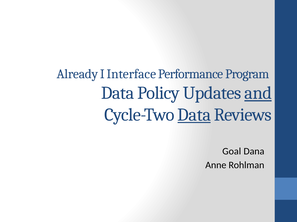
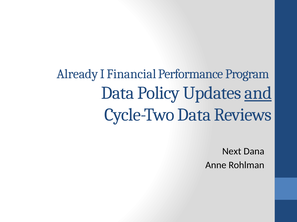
Interface: Interface -> Financial
Data at (194, 115) underline: present -> none
Goal: Goal -> Next
